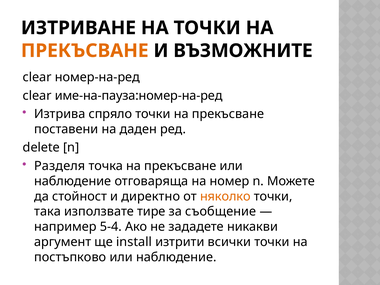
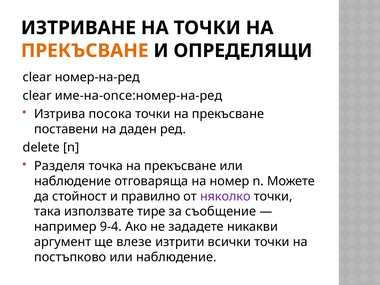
ВЪЗМОЖНИТЕ: ВЪЗМОЖНИТЕ -> ОПРЕДЕЛЯЩИ
име-на-пауза:номер-на-ред: име-на-пауза:номер-на-ред -> име-на-once:номер-на-ред
спряло: спряло -> посока
директно: директно -> правилно
няколко colour: orange -> purple
5-4: 5-4 -> 9-4
install: install -> влезе
